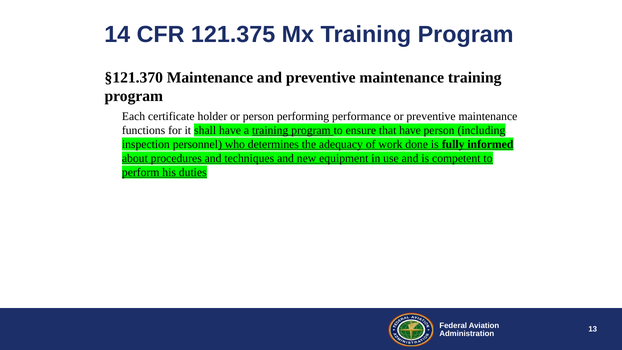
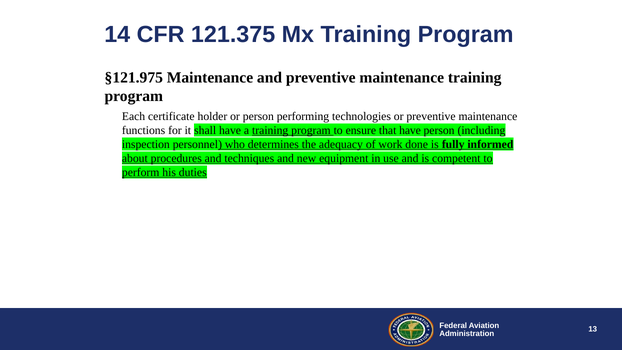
§121.370: §121.370 -> §121.975
performance: performance -> technologies
